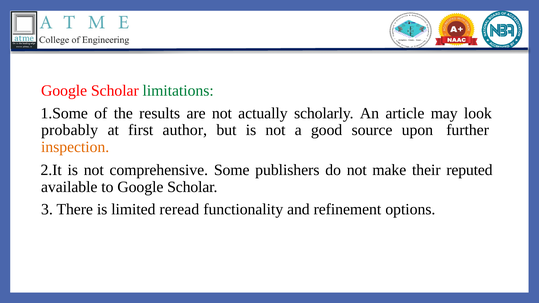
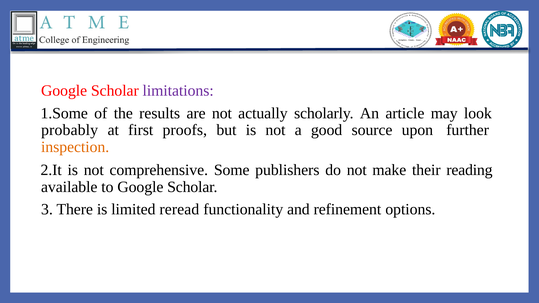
limitations colour: green -> purple
author: author -> proofs
reputed: reputed -> reading
